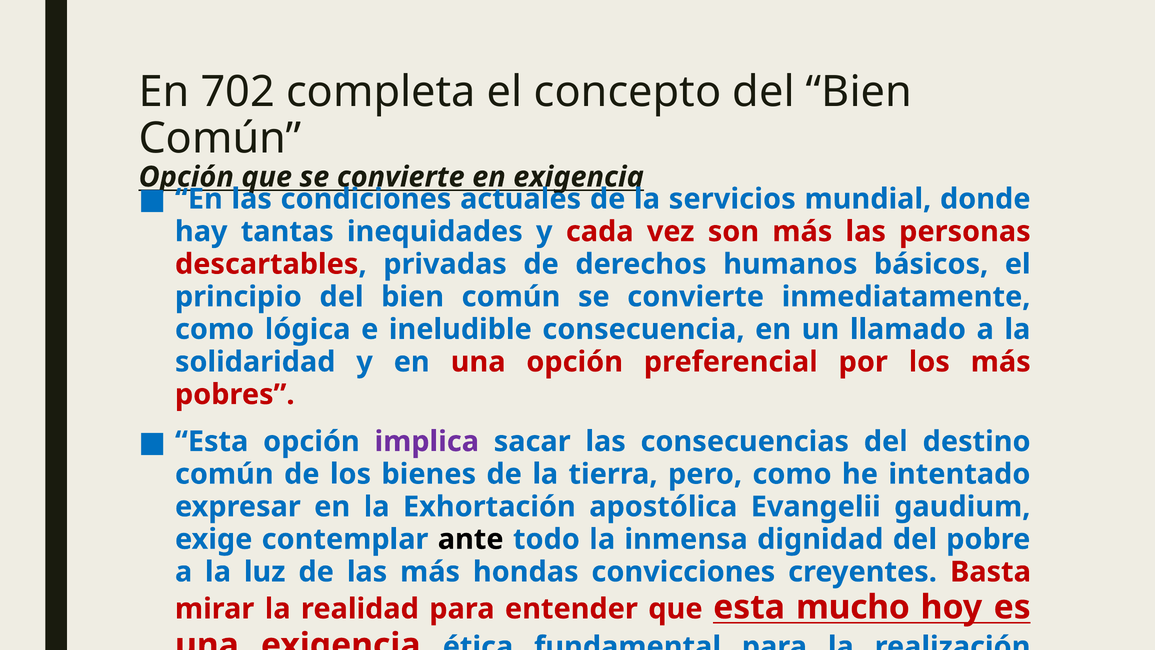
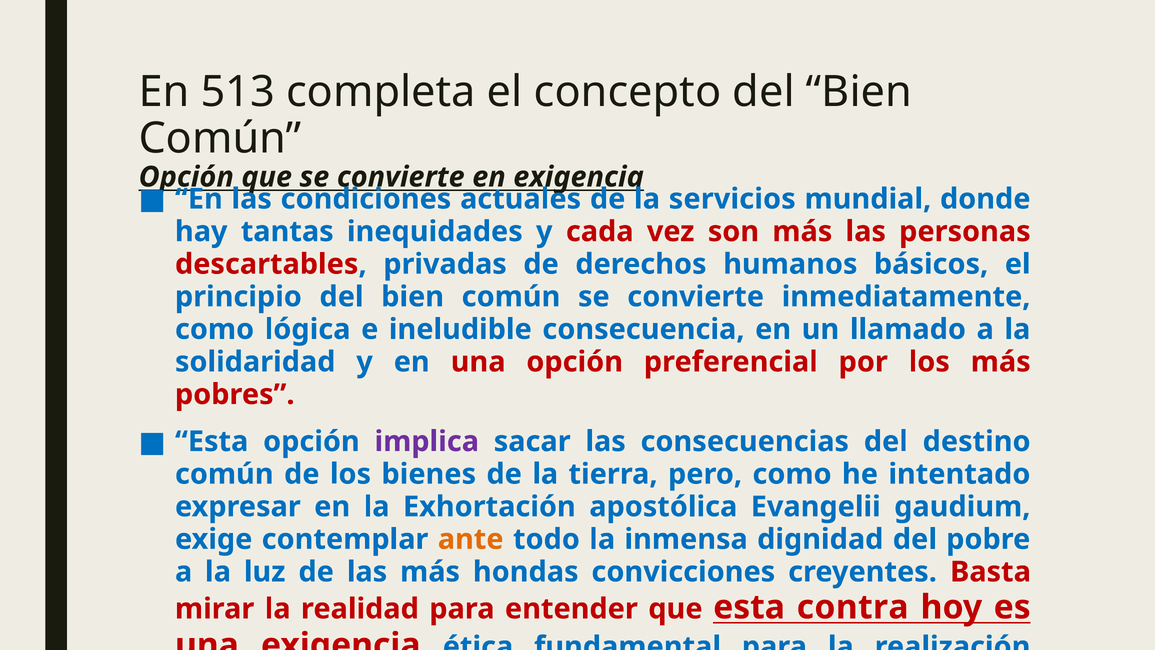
702: 702 -> 513
ante colour: black -> orange
mucho: mucho -> contra
